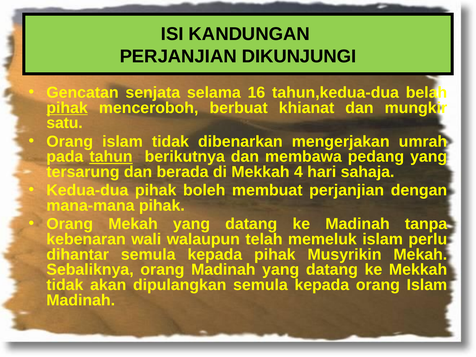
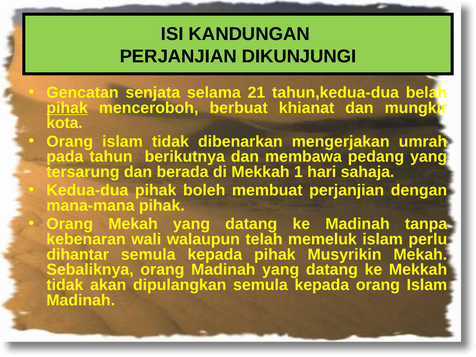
16: 16 -> 21
satu: satu -> kota
tahun underline: present -> none
4: 4 -> 1
